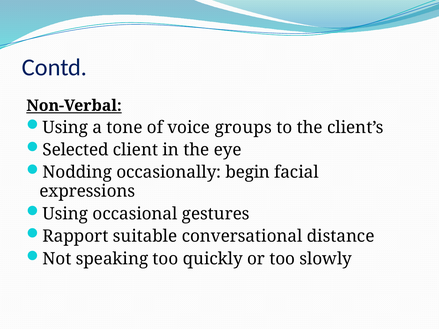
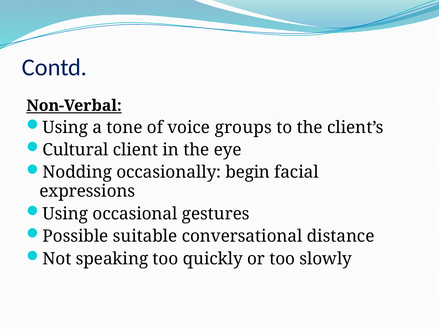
Selected: Selected -> Cultural
Rapport: Rapport -> Possible
